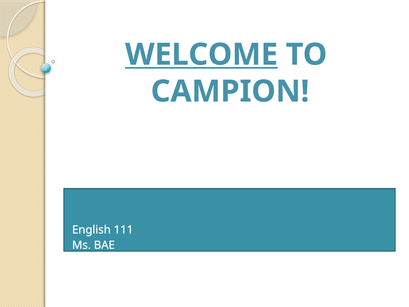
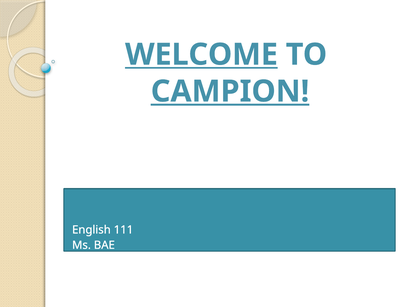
CAMPION underline: none -> present
